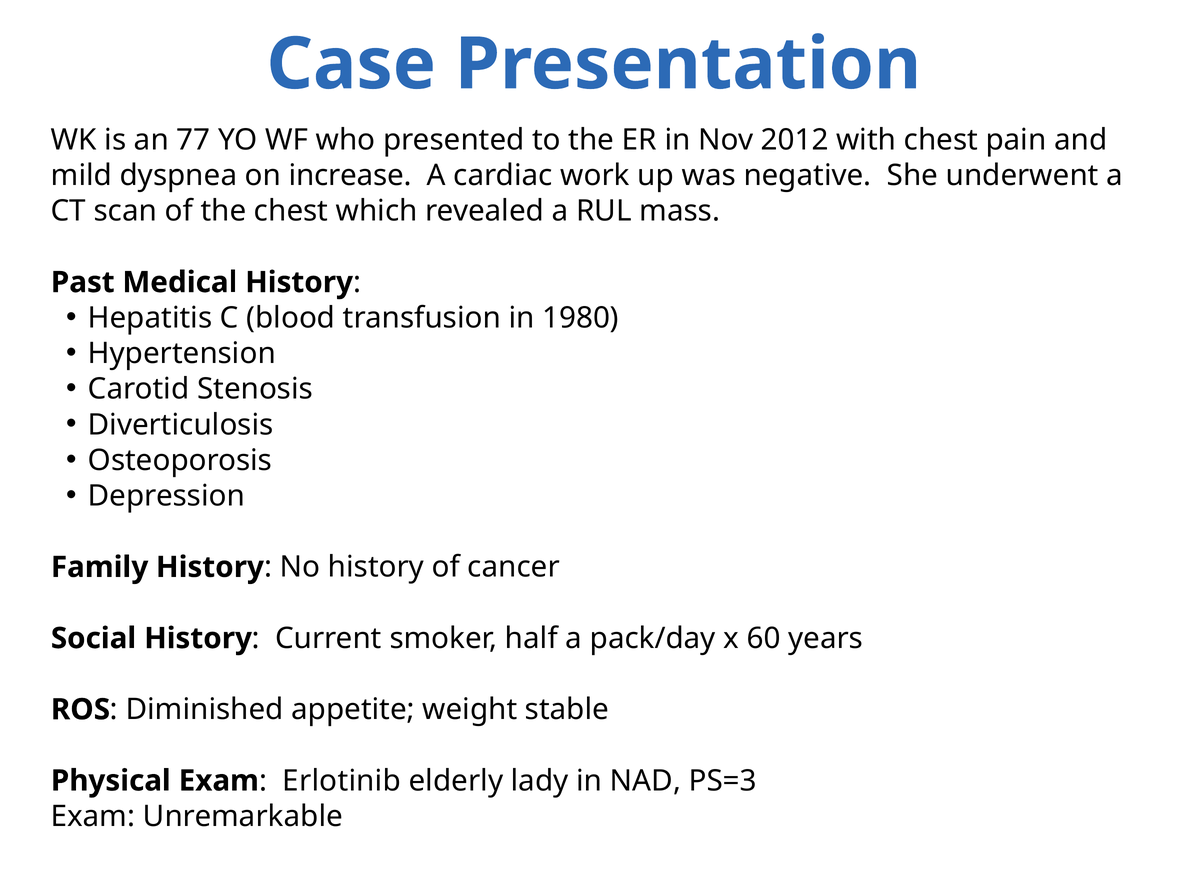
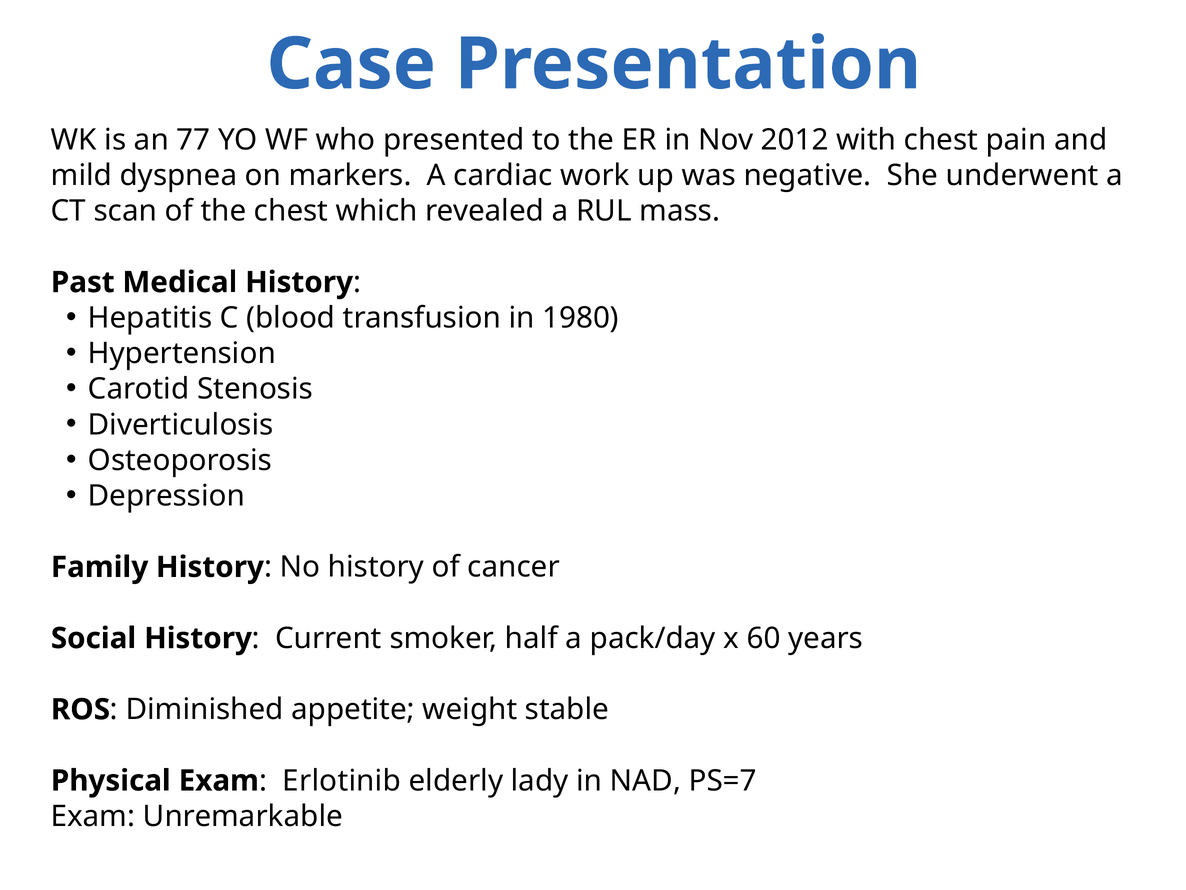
increase: increase -> markers
PS=3: PS=3 -> PS=7
